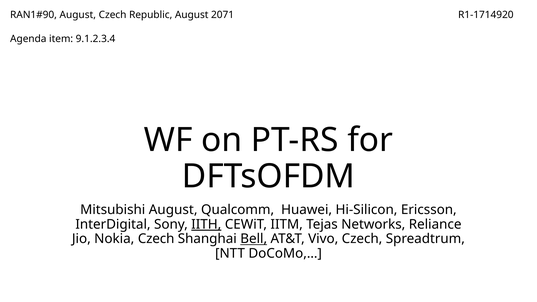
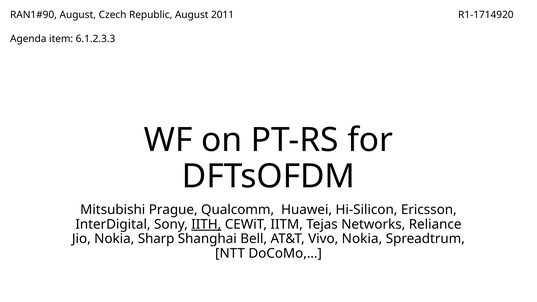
2071: 2071 -> 2011
9.1.2.3.4: 9.1.2.3.4 -> 6.1.2.3.3
Mitsubishi August: August -> Prague
Nokia Czech: Czech -> Sharp
Bell underline: present -> none
Vivo Czech: Czech -> Nokia
